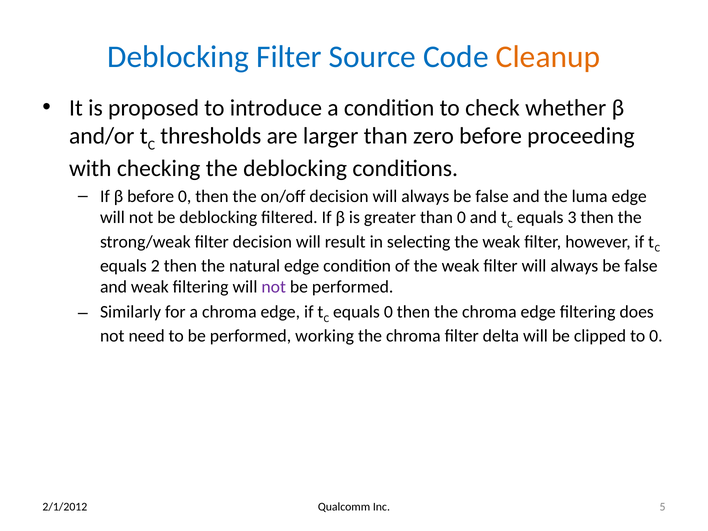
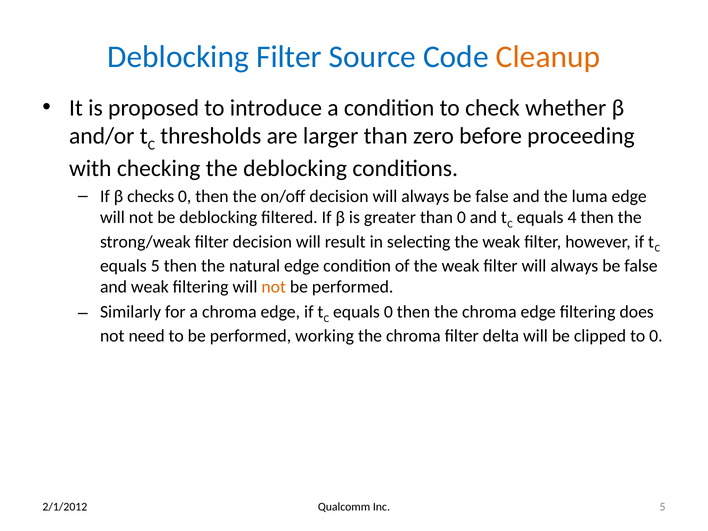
β before: before -> checks
3: 3 -> 4
equals 2: 2 -> 5
not at (274, 287) colour: purple -> orange
